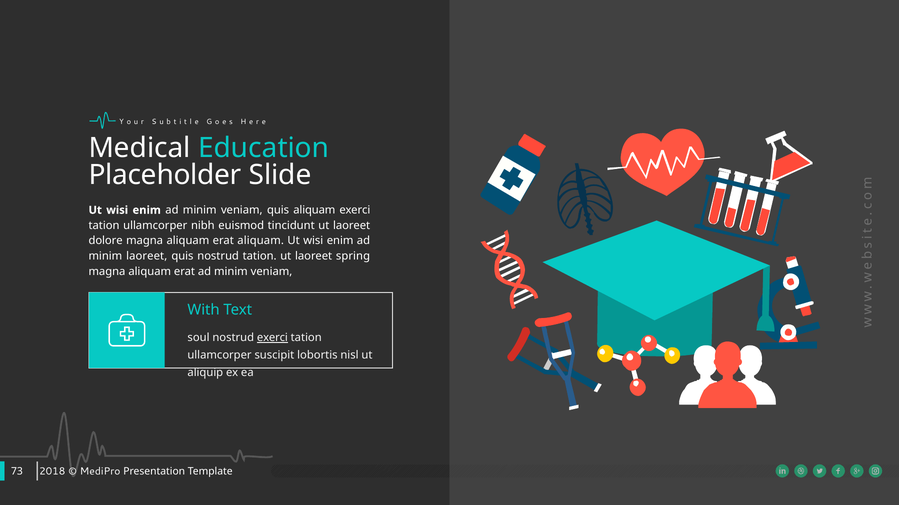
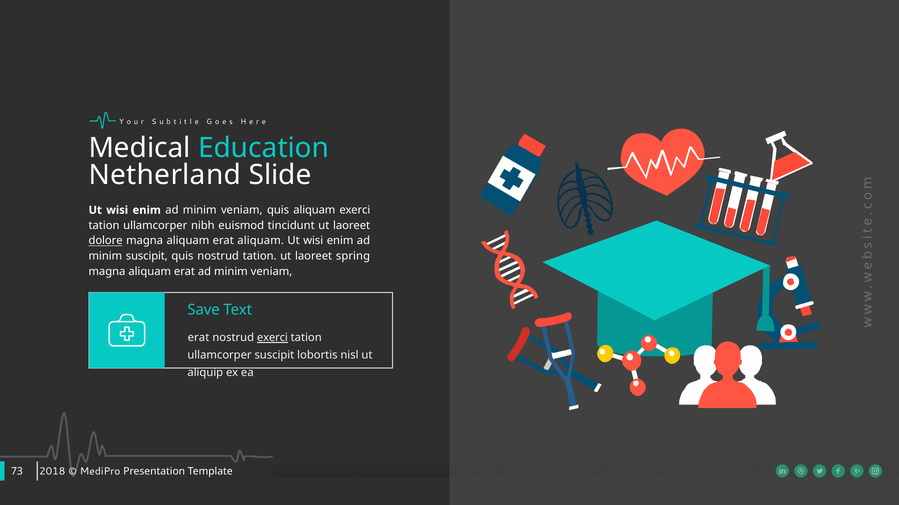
Placeholder: Placeholder -> Netherland
dolore underline: none -> present
minim laoreet: laoreet -> suscipit
With: With -> Save
soul at (199, 338): soul -> erat
